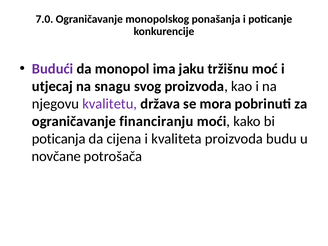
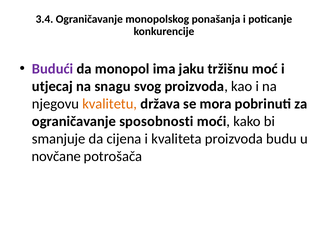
7.0: 7.0 -> 3.4
kvalitetu colour: purple -> orange
financiranju: financiranju -> sposobnosti
poticanja: poticanja -> smanjuje
